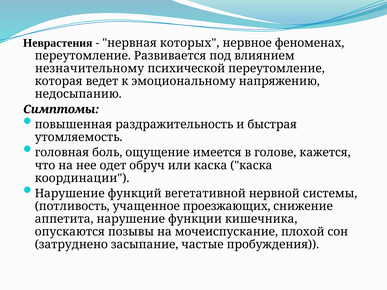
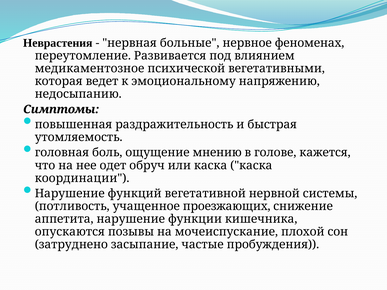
которых: которых -> больные
незначительному: незначительному -> медикаментозное
психической переутомление: переутомление -> вегетативными
имеется: имеется -> мнению
